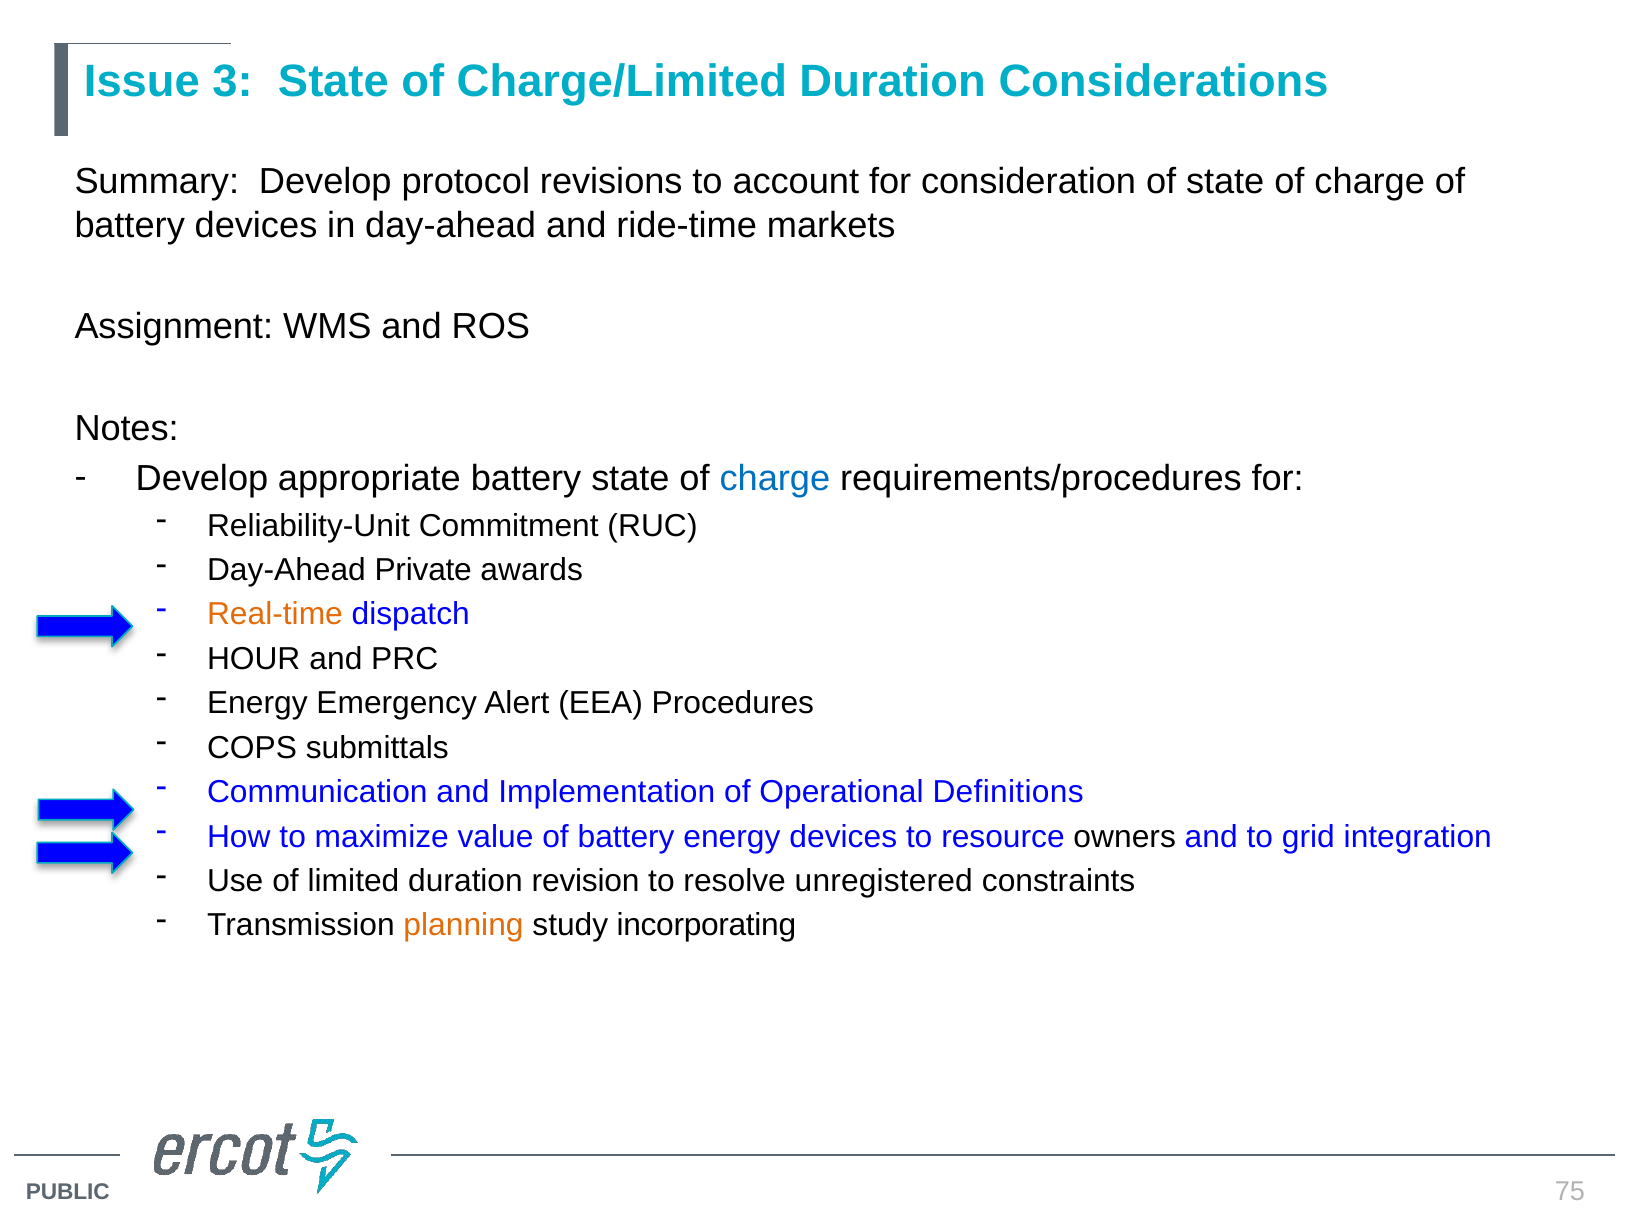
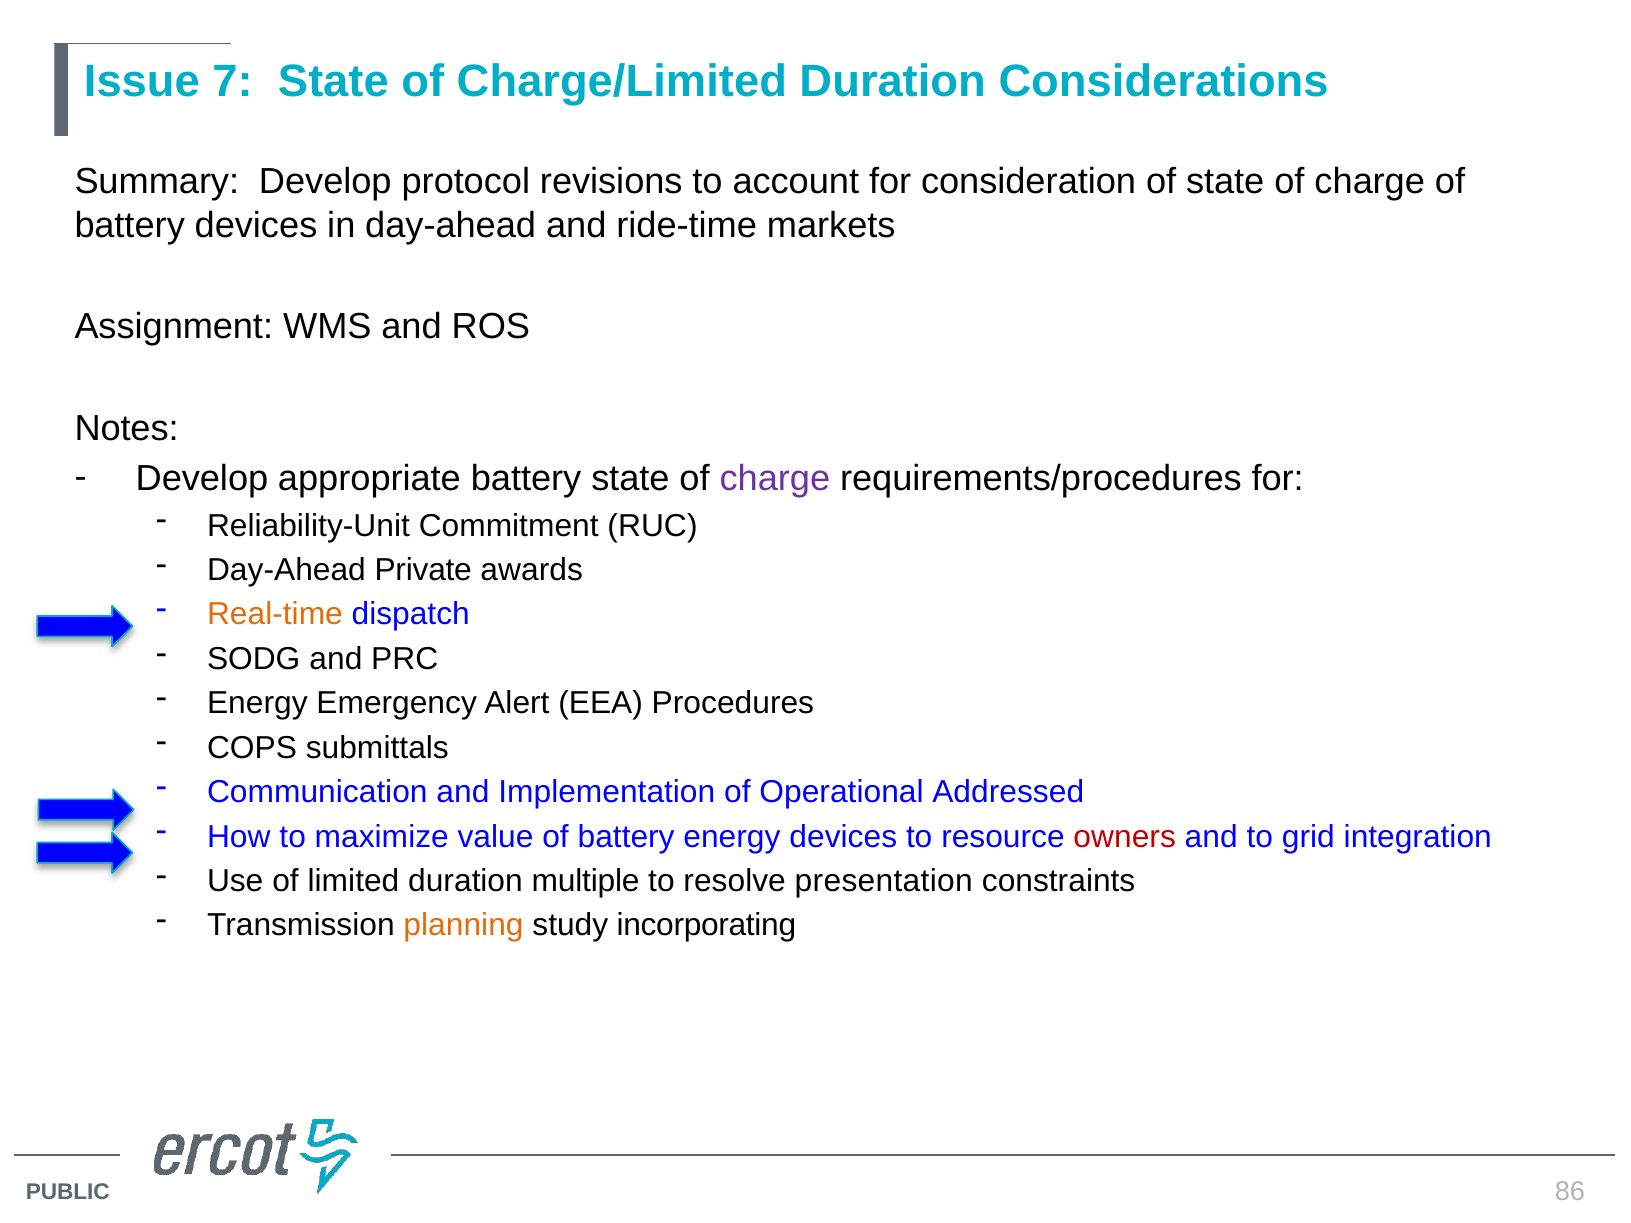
3: 3 -> 7
charge at (775, 479) colour: blue -> purple
HOUR: HOUR -> SODG
Definitions: Definitions -> Addressed
owners colour: black -> red
revision: revision -> multiple
unregistered: unregistered -> presentation
75: 75 -> 86
